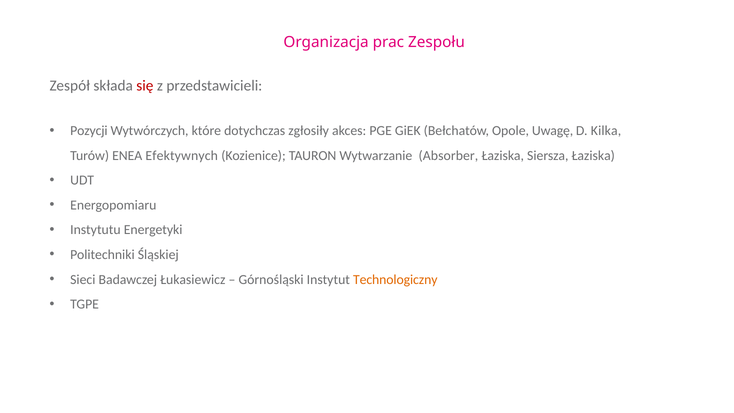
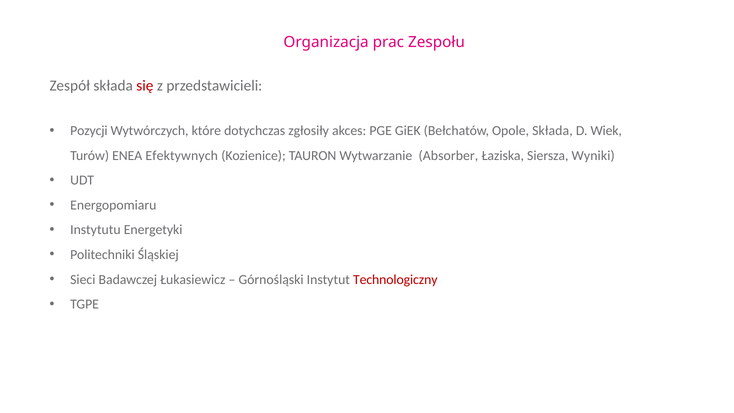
Opole Uwagę: Uwagę -> Składa
Kilka: Kilka -> Wiek
Siersza Łaziska: Łaziska -> Wyniki
Technologiczny colour: orange -> red
